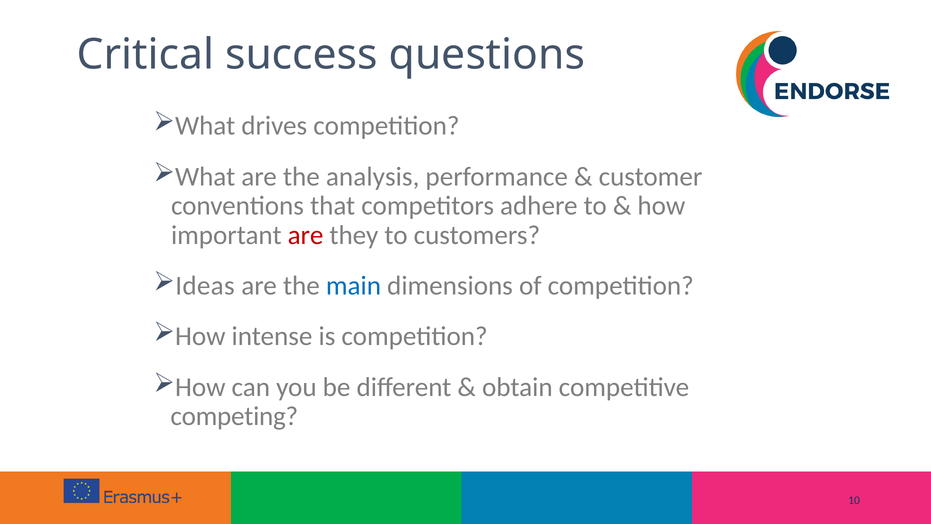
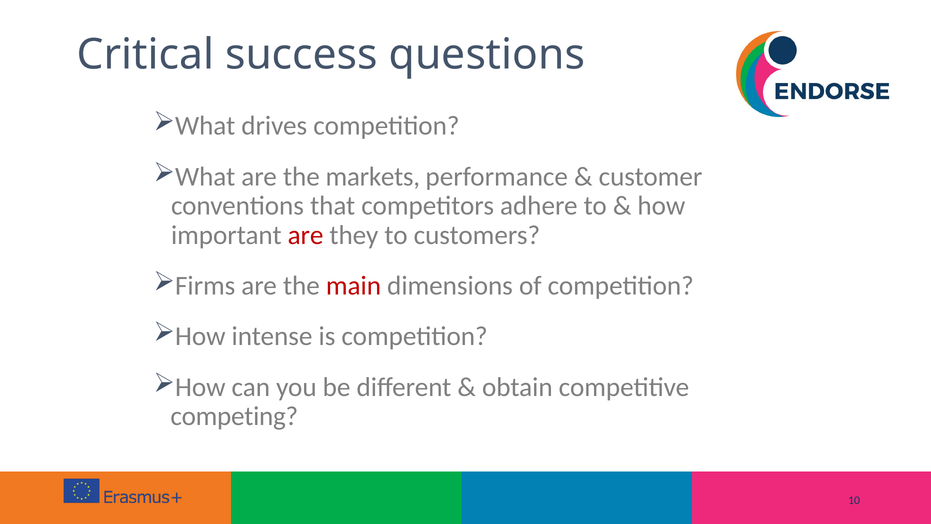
analysis: analysis -> markets
Ideas: Ideas -> Firms
main colour: blue -> red
